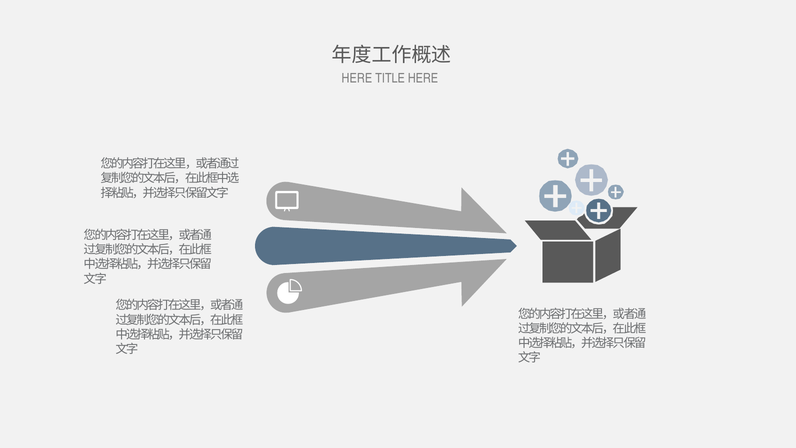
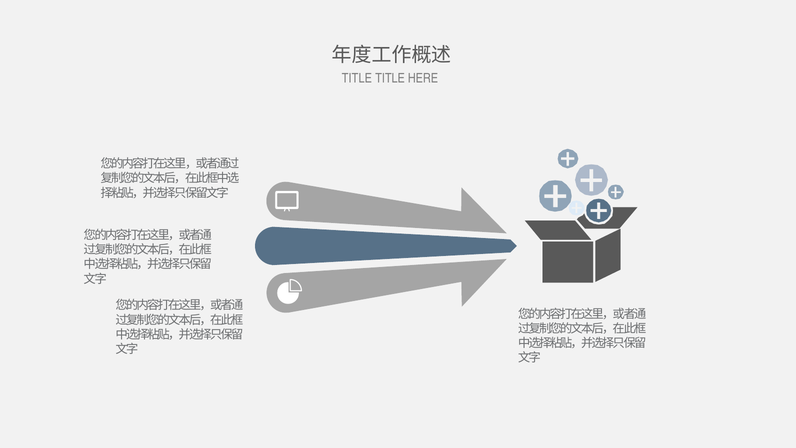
HERE at (357, 78): HERE -> TITLE
